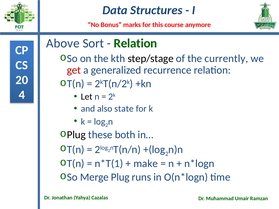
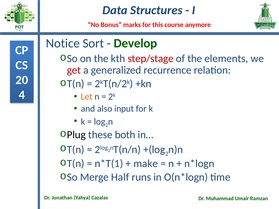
Above: Above -> Notice
Relation at (135, 43): Relation -> Develop
step/stage colour: black -> red
currently: currently -> elements
Let colour: black -> orange
state: state -> input
Merge Plug: Plug -> Half
